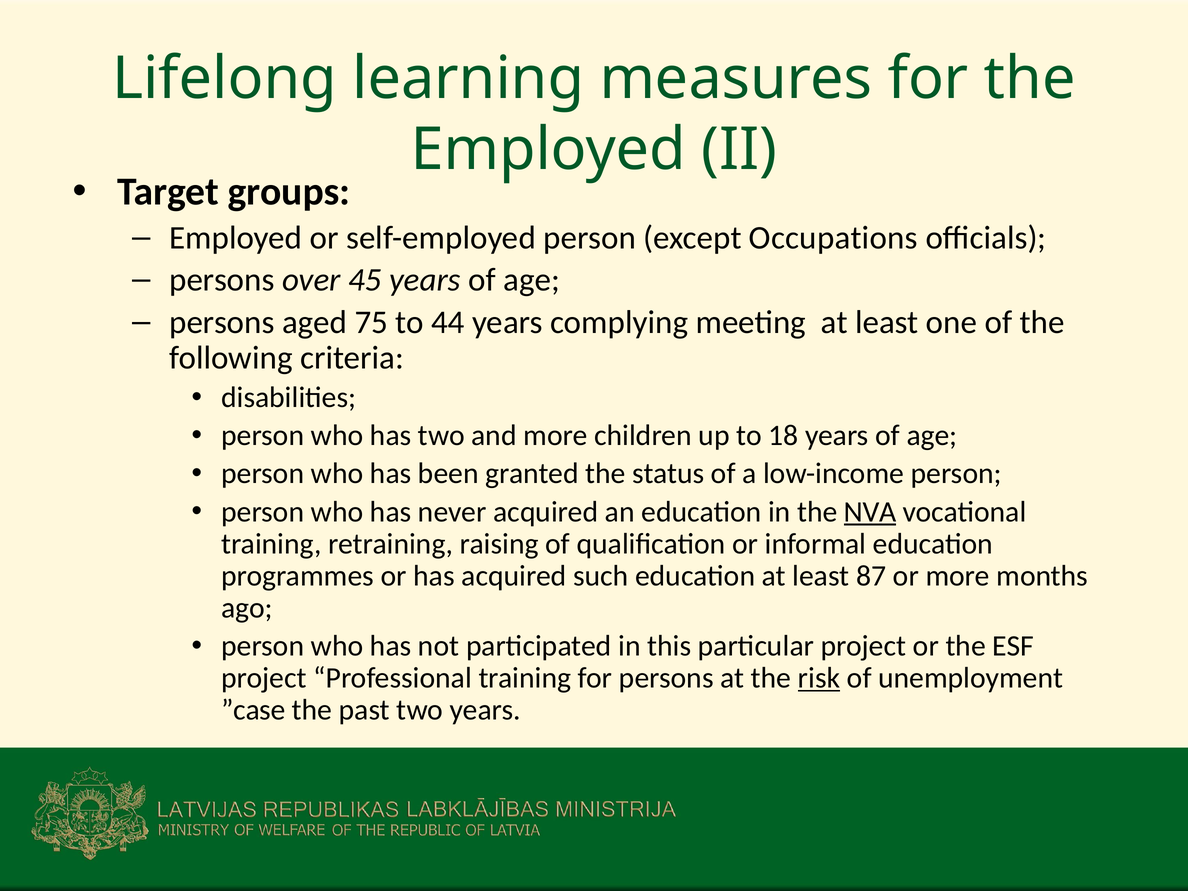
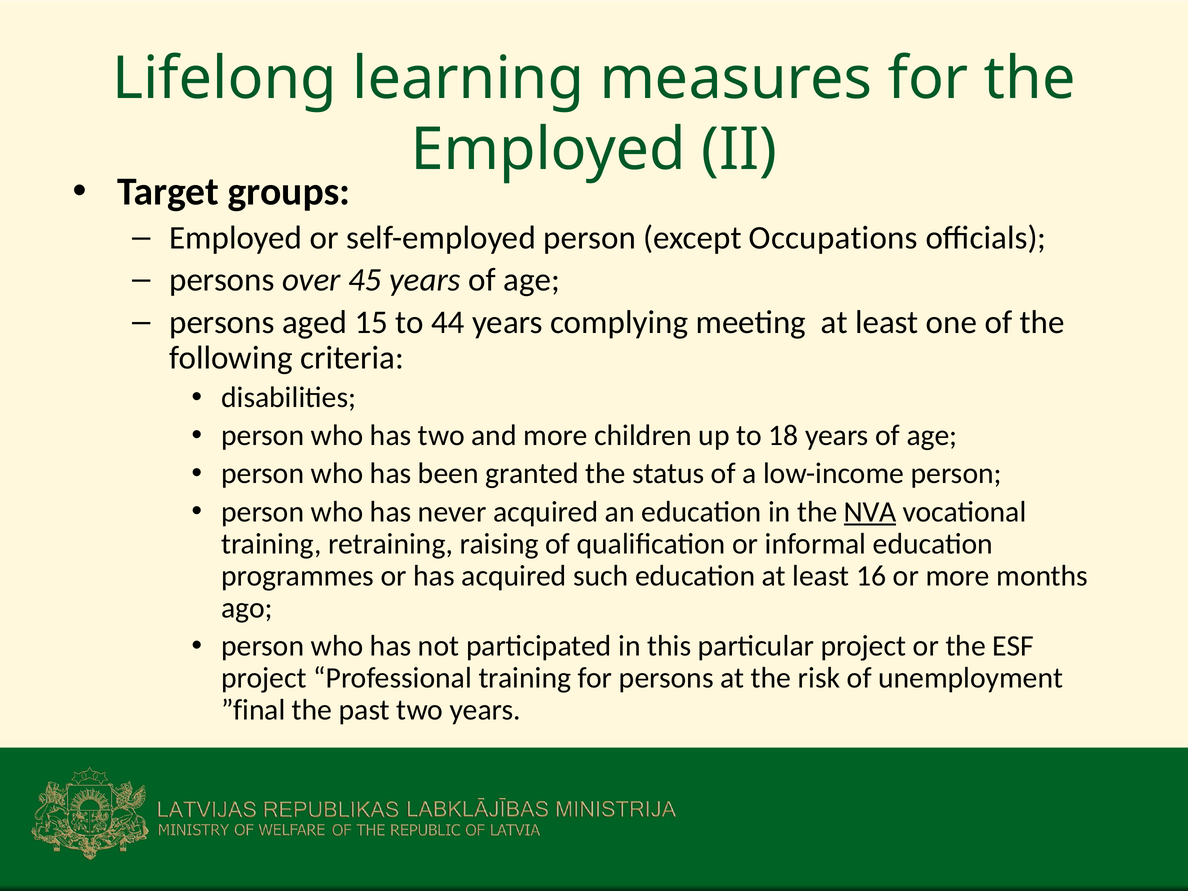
75: 75 -> 15
87: 87 -> 16
risk underline: present -> none
”case: ”case -> ”final
